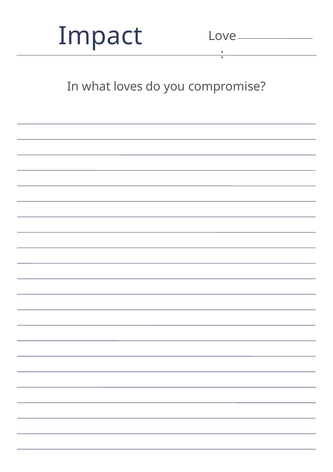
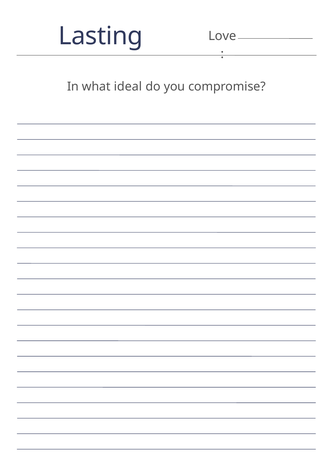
Impact: Impact -> Lasting
loves: loves -> ideal
